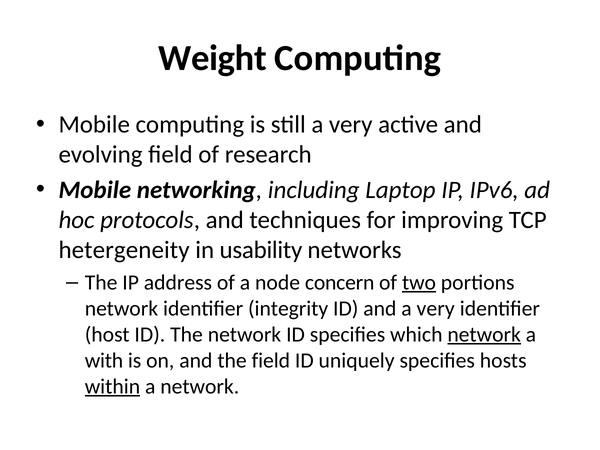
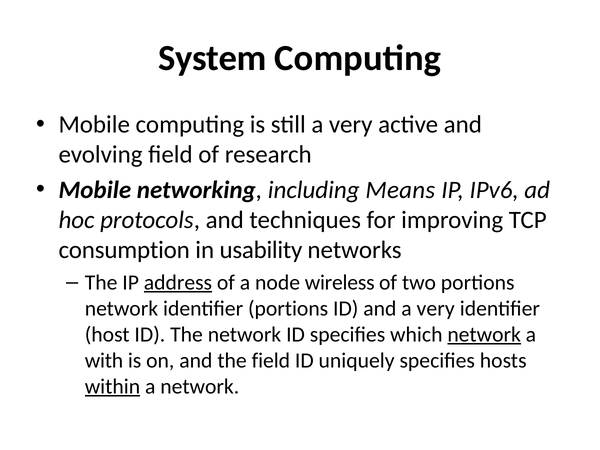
Weight: Weight -> System
Laptop: Laptop -> Means
hetergeneity: hetergeneity -> consumption
address underline: none -> present
concern: concern -> wireless
two underline: present -> none
identifier integrity: integrity -> portions
